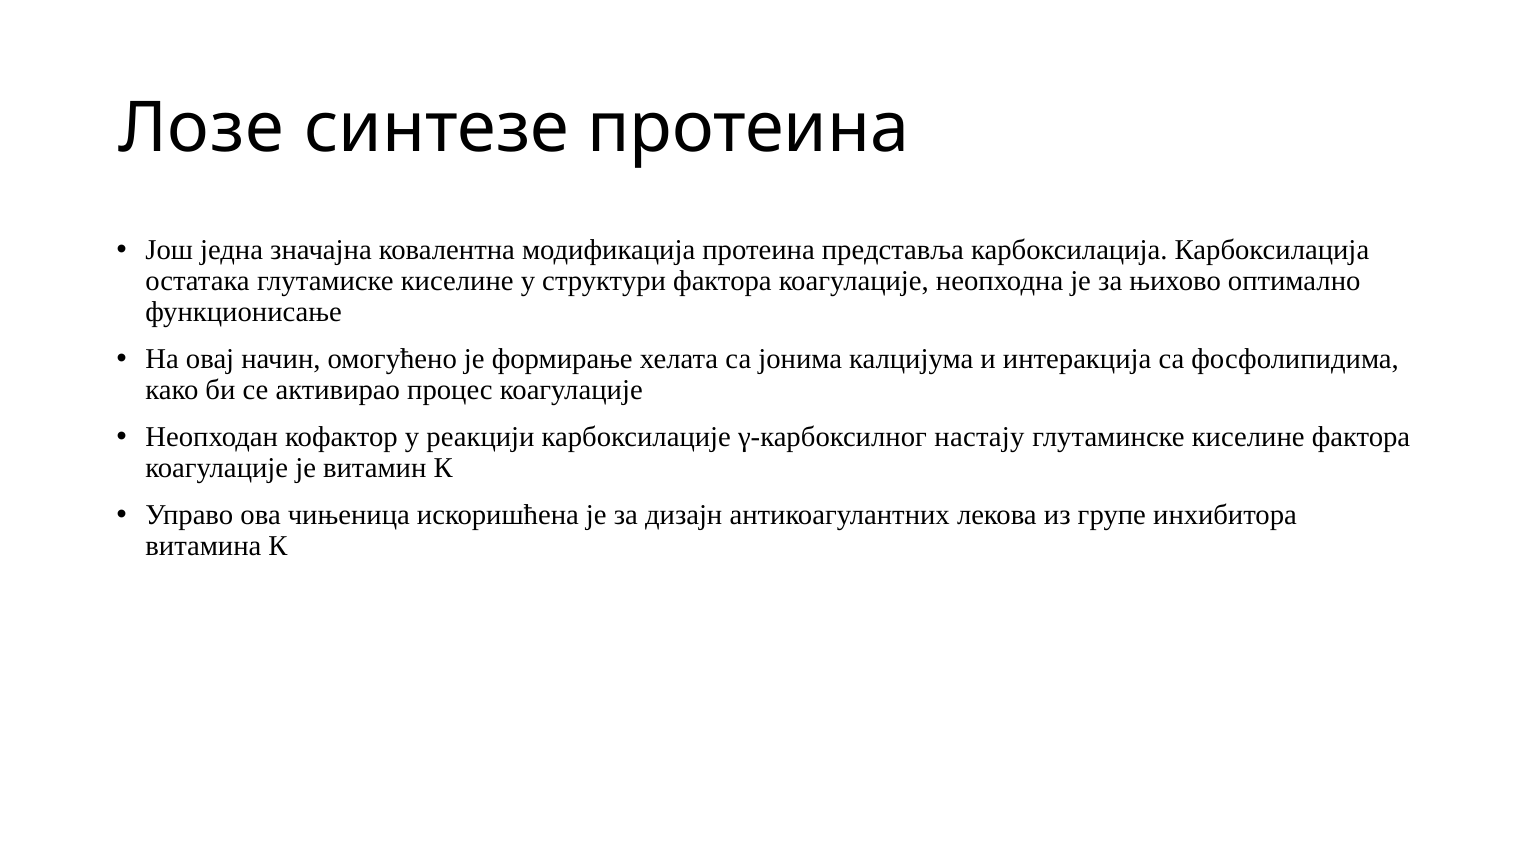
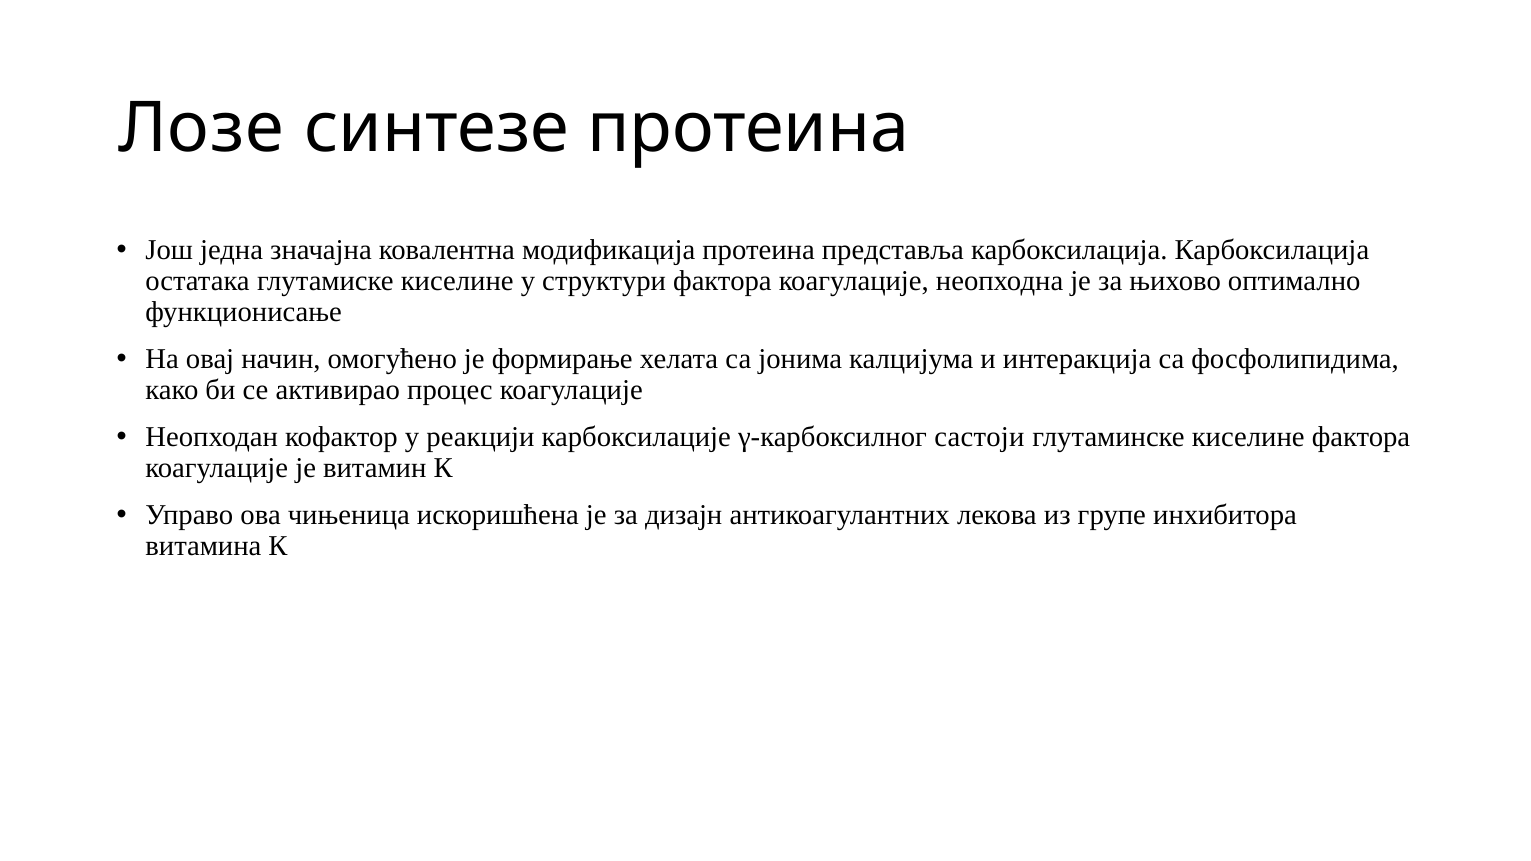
настају: настају -> састоји
